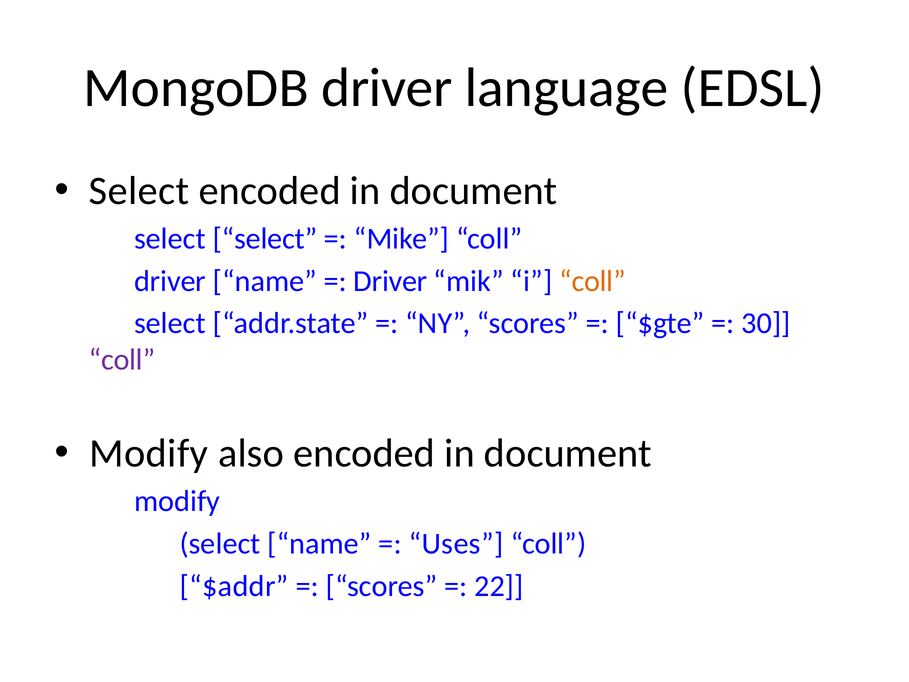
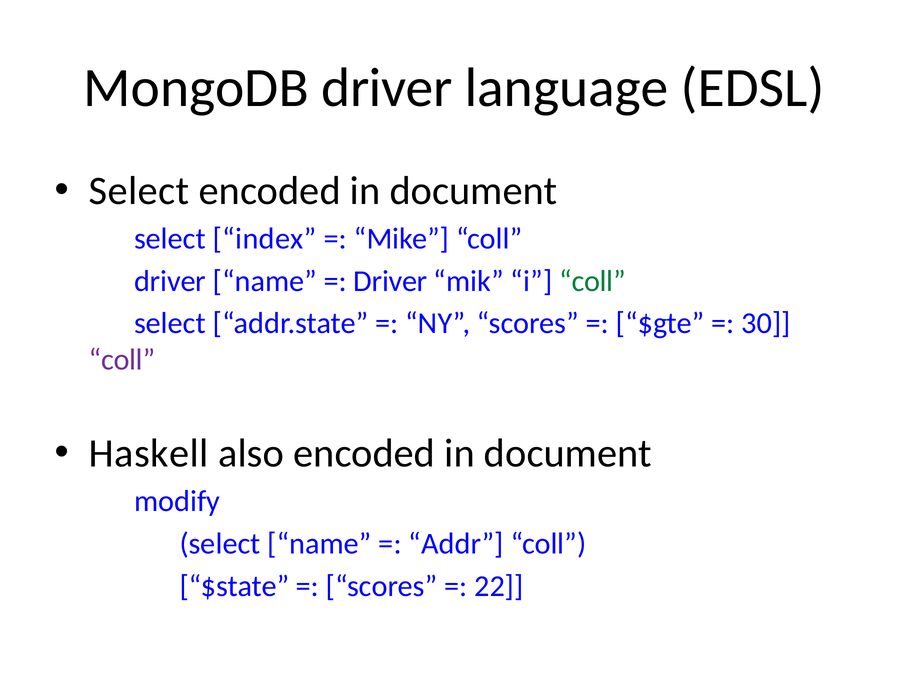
select select: select -> index
coll at (592, 281) colour: orange -> green
Modify at (149, 453): Modify -> Haskell
Uses: Uses -> Addr
$addr: $addr -> $state
